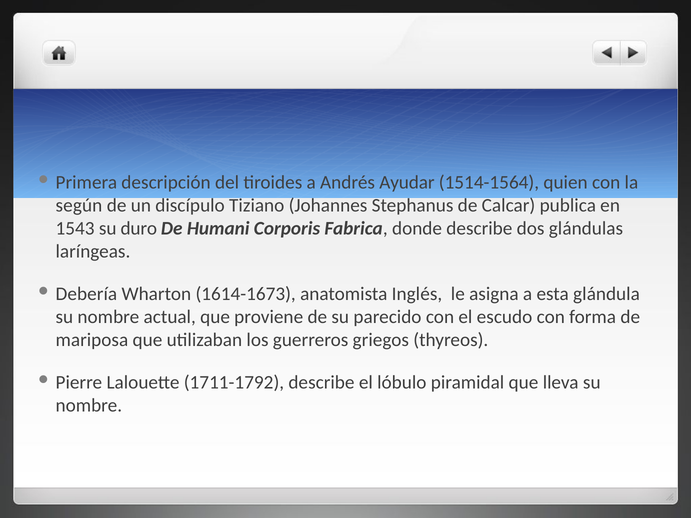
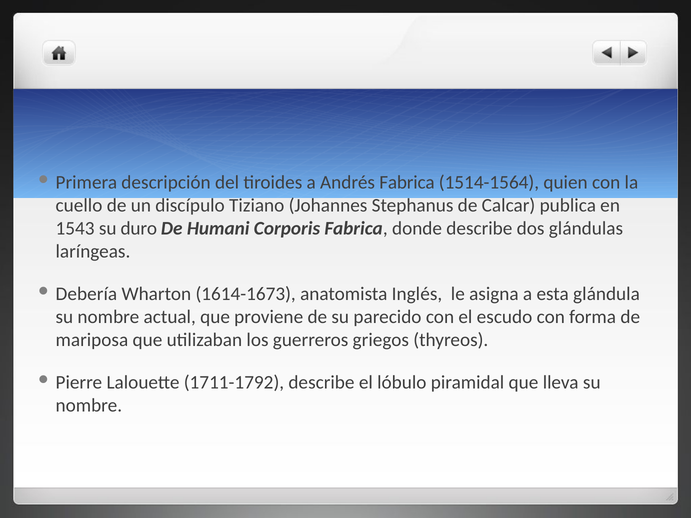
Andrés Ayudar: Ayudar -> Fabrica
según: según -> cuello
